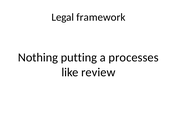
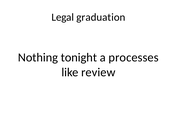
framework: framework -> graduation
putting: putting -> tonight
